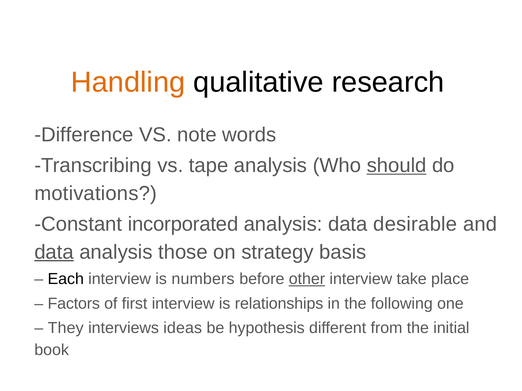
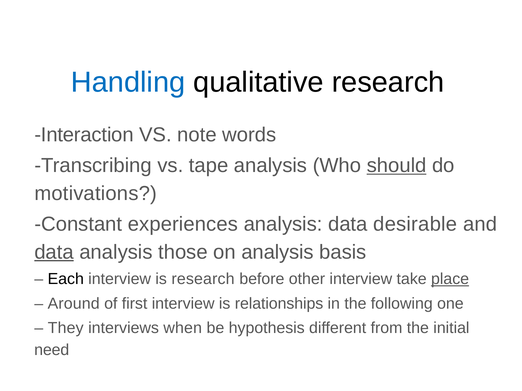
Handling colour: orange -> blue
Difference: Difference -> Interaction
incorporated: incorporated -> experiences
on strategy: strategy -> analysis
is numbers: numbers -> research
other underline: present -> none
place underline: none -> present
Factors: Factors -> Around
ideas: ideas -> when
book: book -> need
